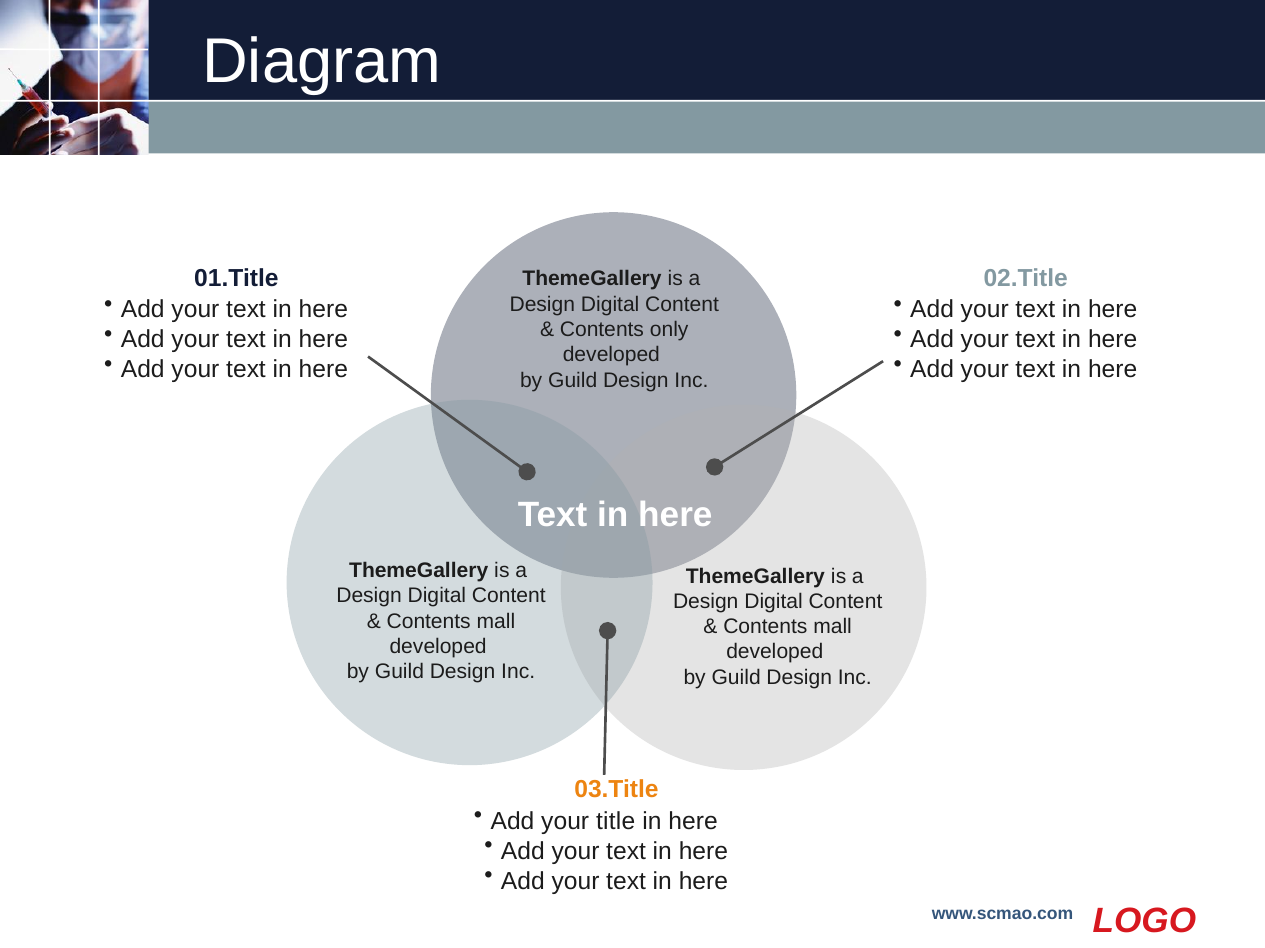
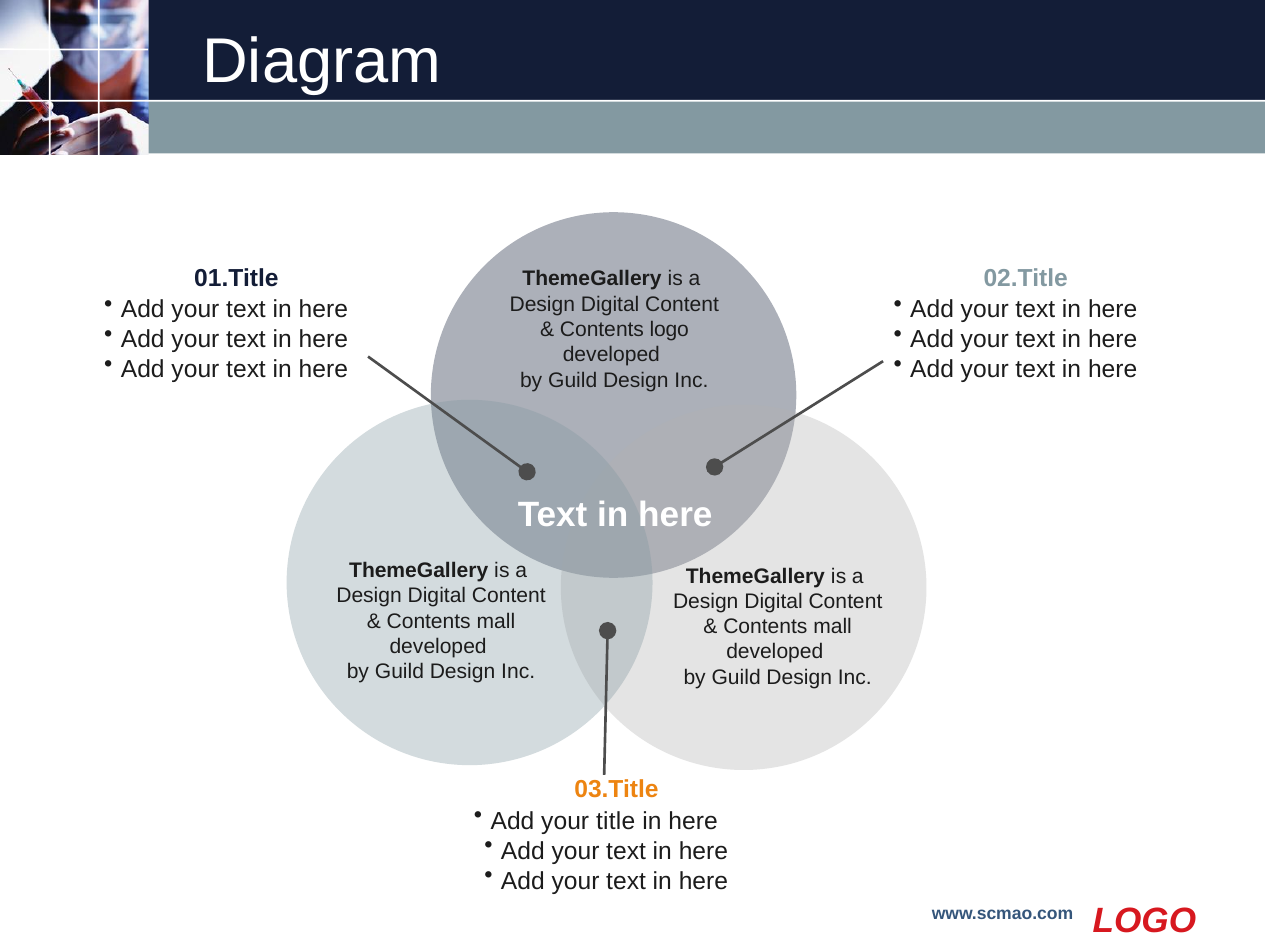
Contents only: only -> logo
